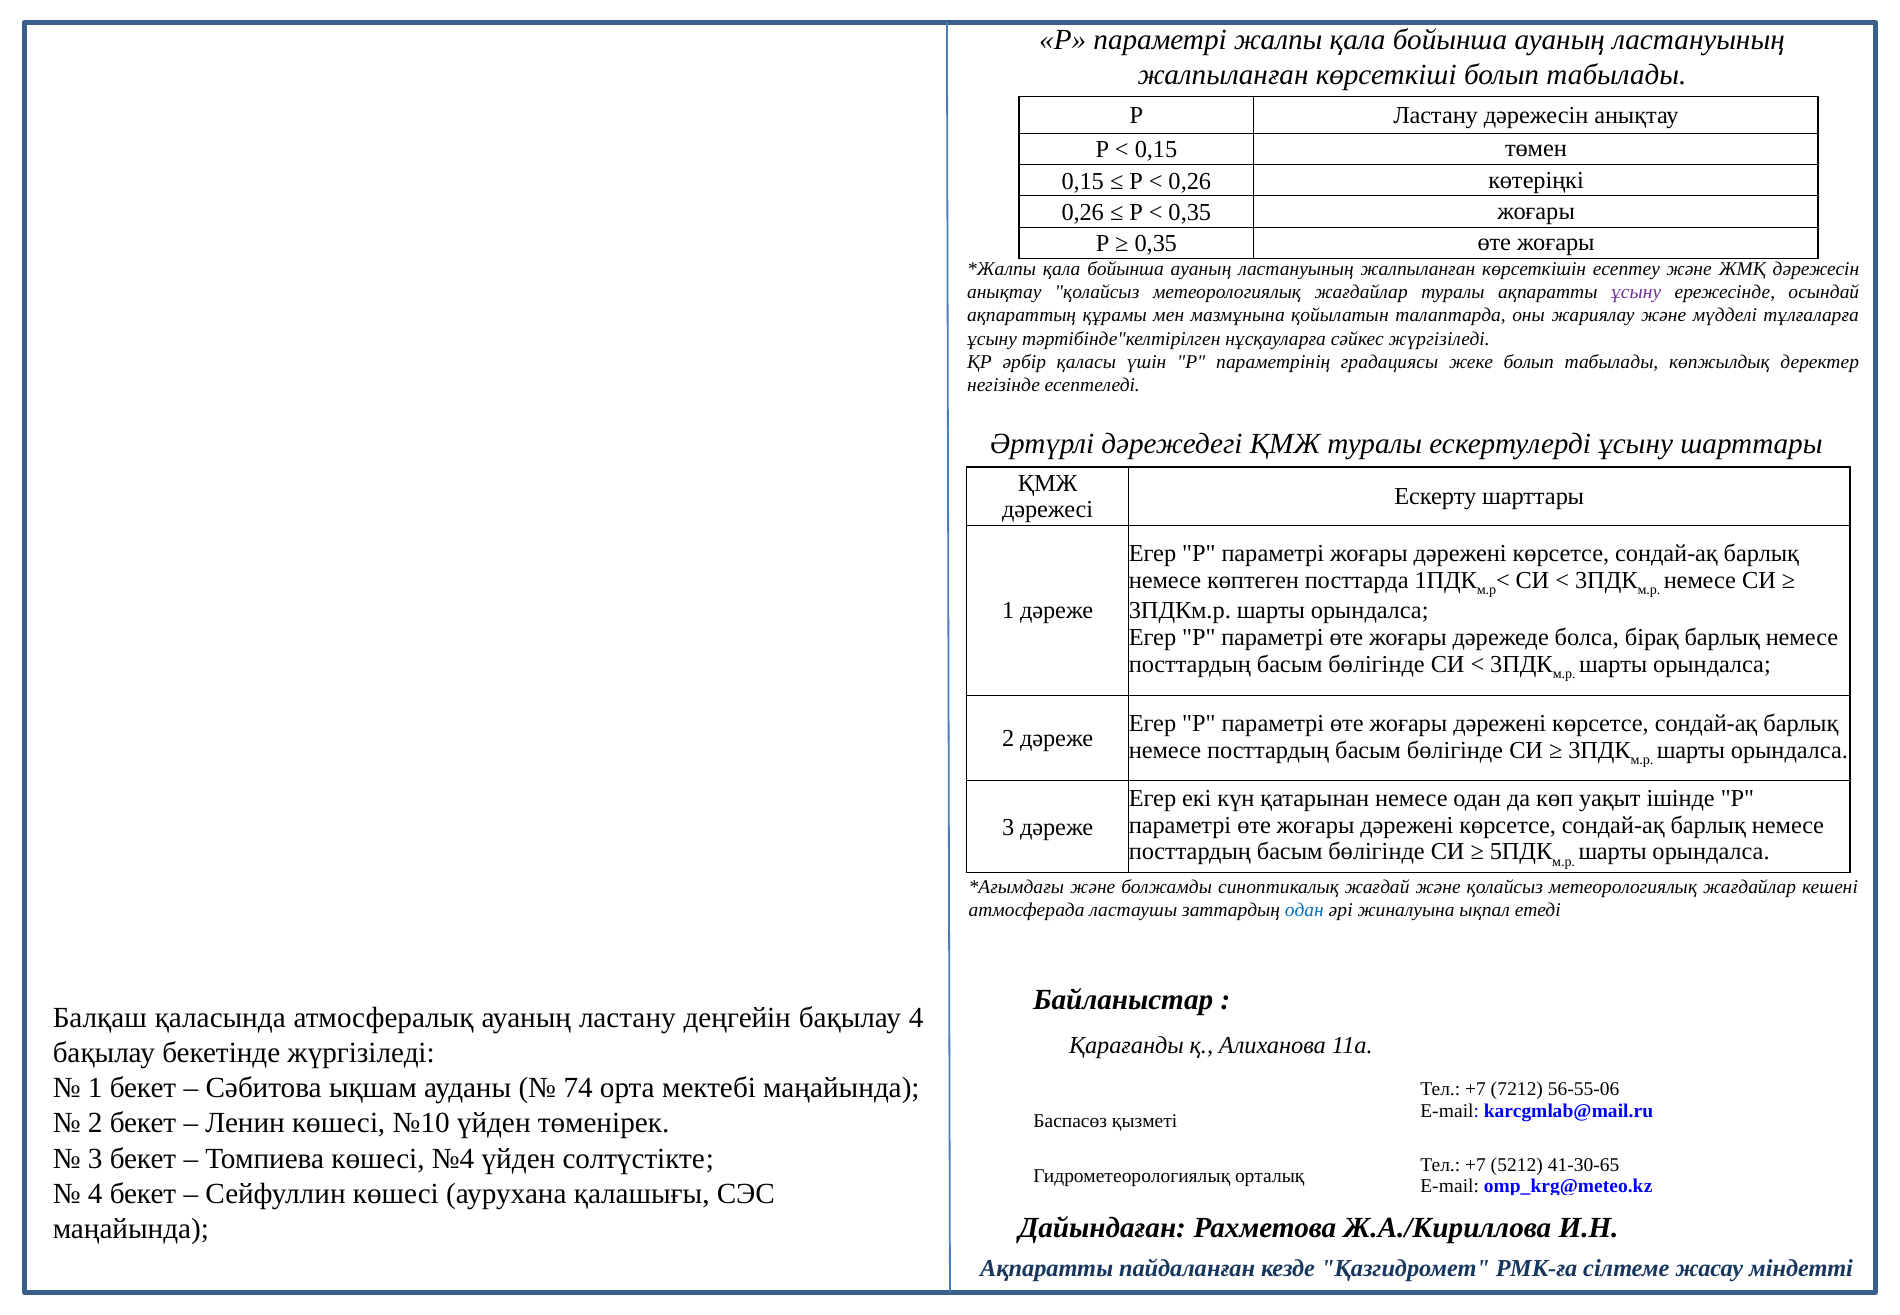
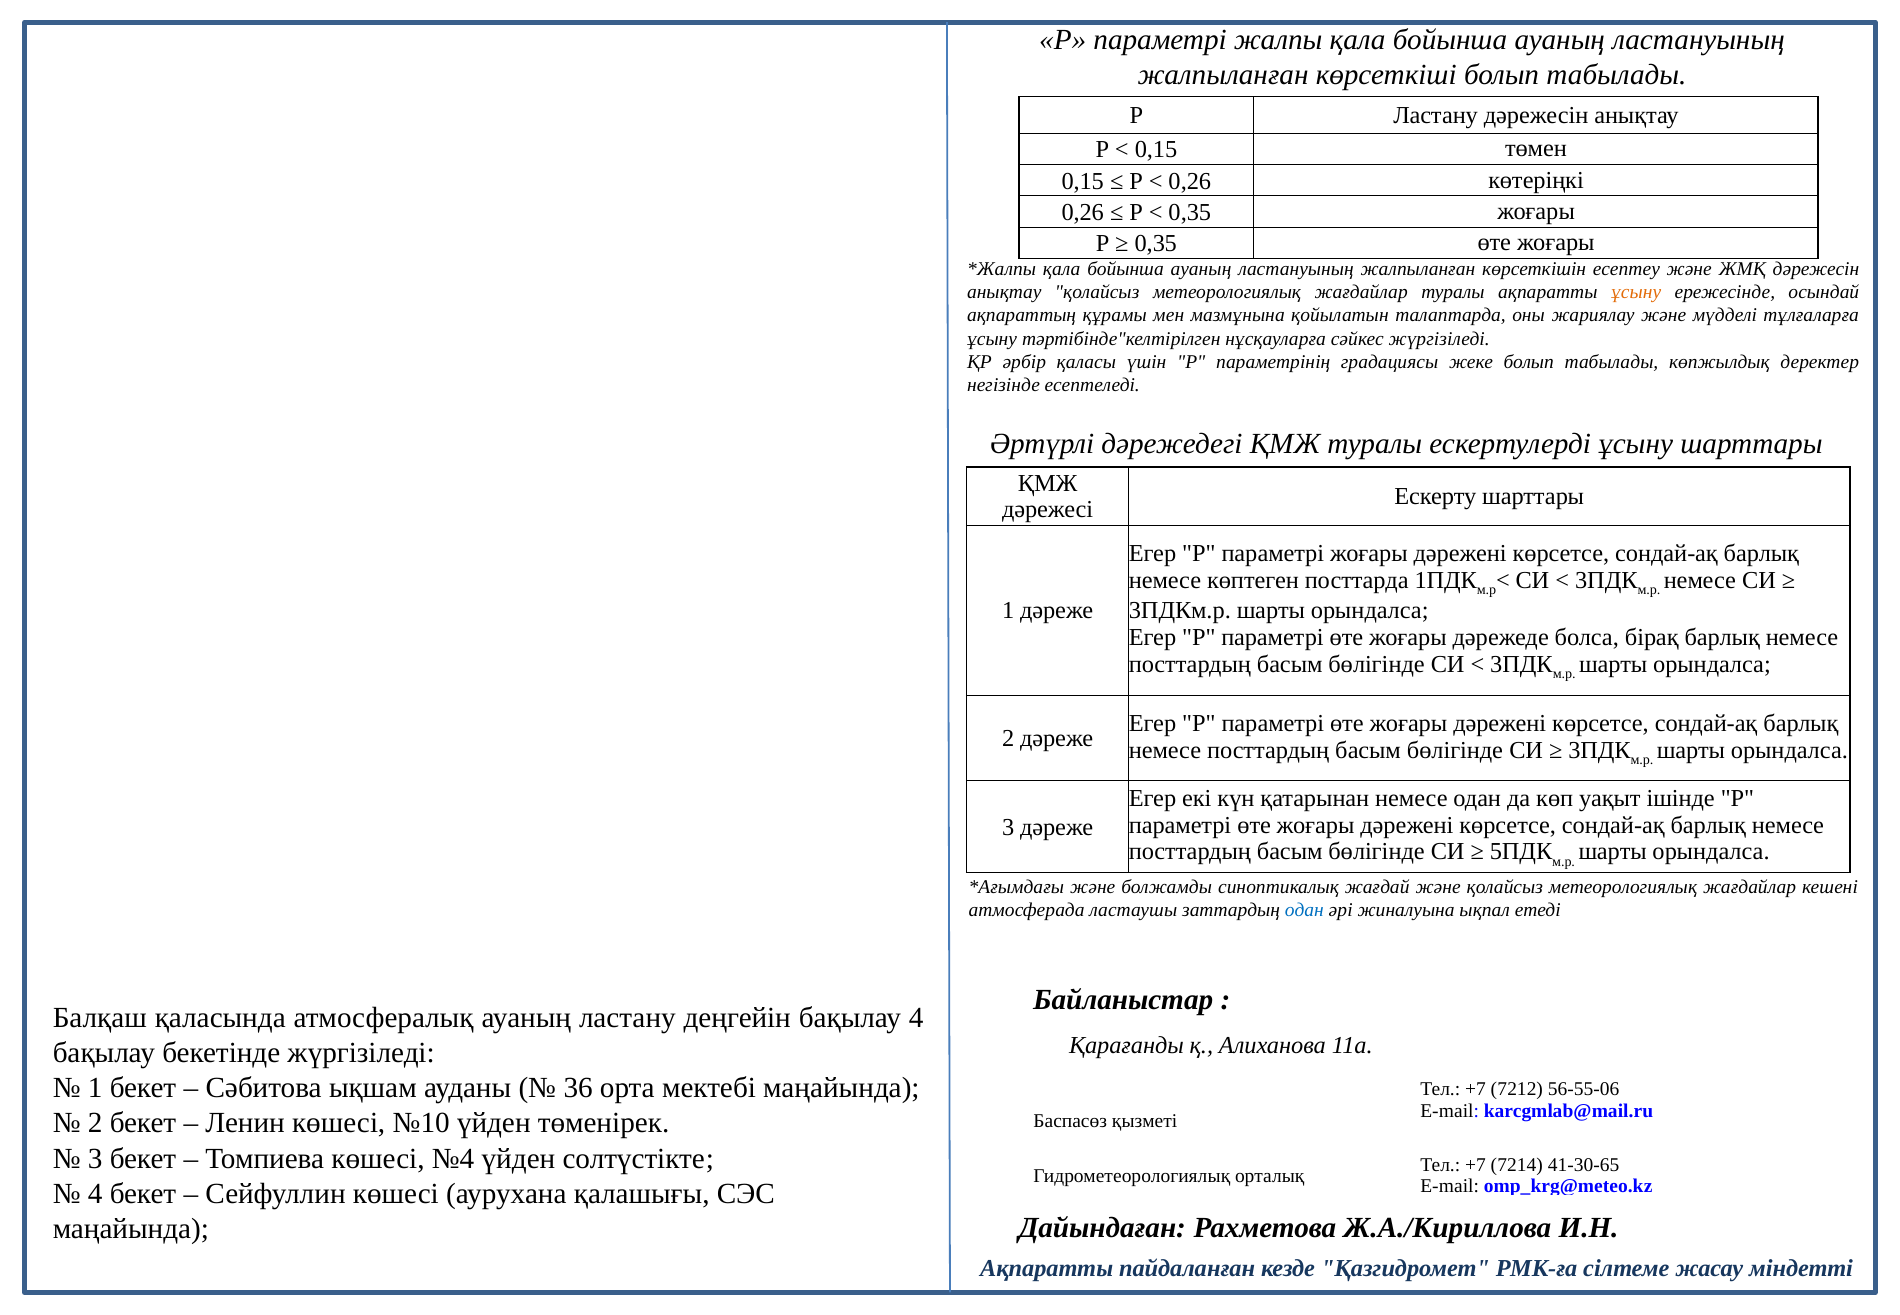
ұсыну at (1636, 292) colour: purple -> orange
74: 74 -> 36
5212: 5212 -> 7214
